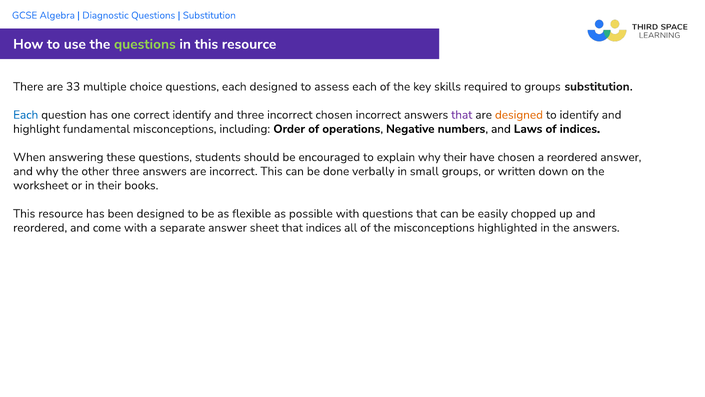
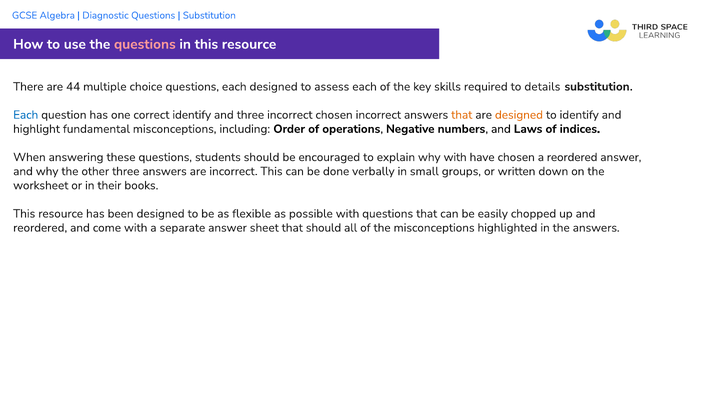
questions at (145, 44) colour: light green -> pink
33: 33 -> 44
to groups: groups -> details
that at (462, 115) colour: purple -> orange
why their: their -> with
that indices: indices -> should
